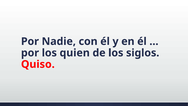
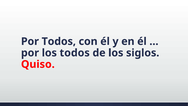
Por Nadie: Nadie -> Todos
los quien: quien -> todos
